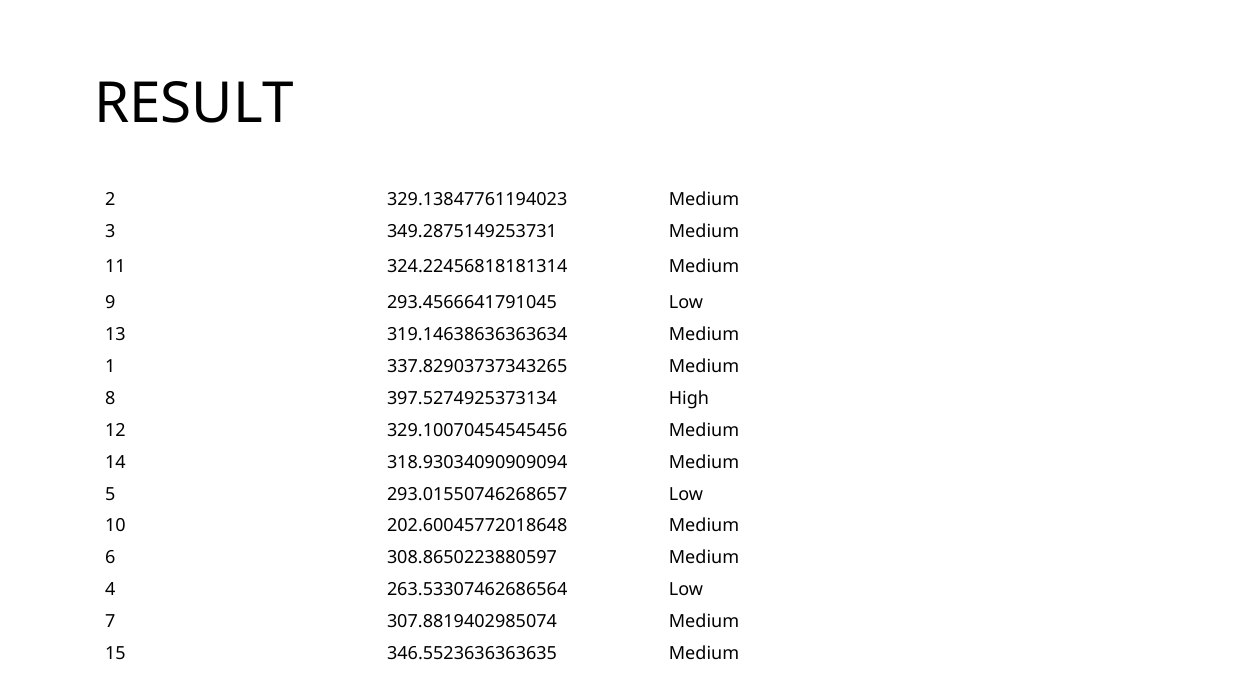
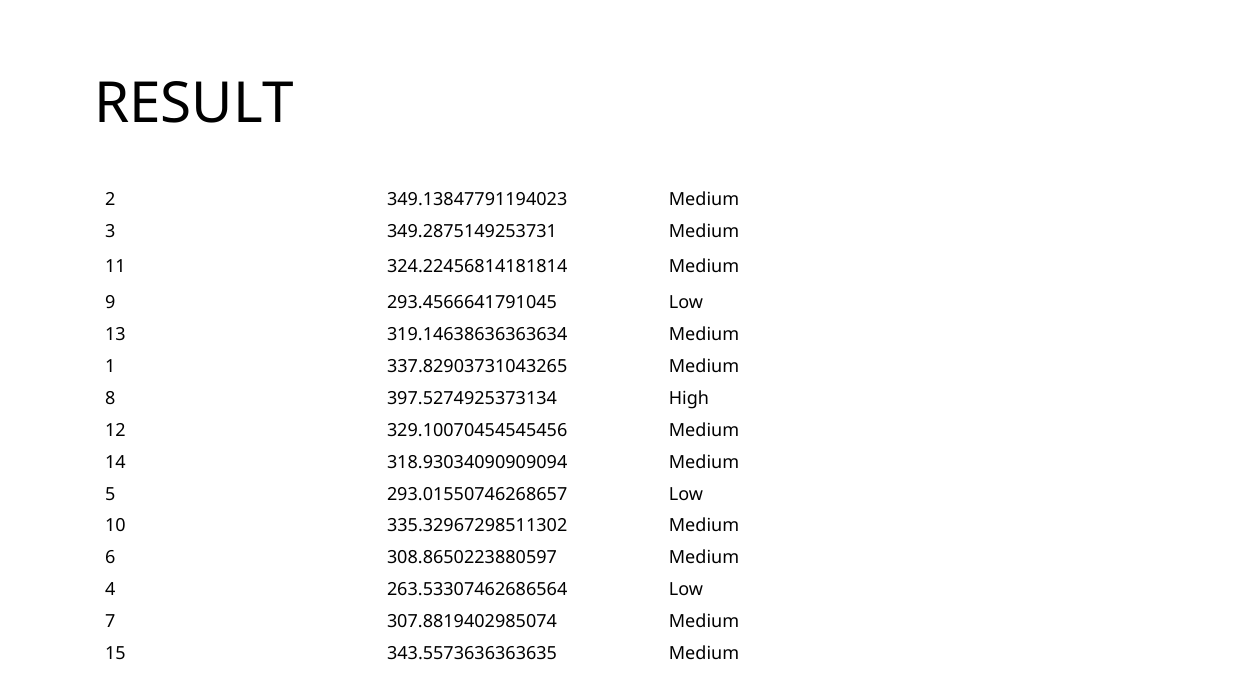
329.13847761194023: 329.13847761194023 -> 349.13847791194023
324.22456818181314: 324.22456818181314 -> 324.22456814181814
337.82903737343265: 337.82903737343265 -> 337.82903731043265
202.60045772018648: 202.60045772018648 -> 335.32967298511302
346.5523636363635: 346.5523636363635 -> 343.5573636363635
